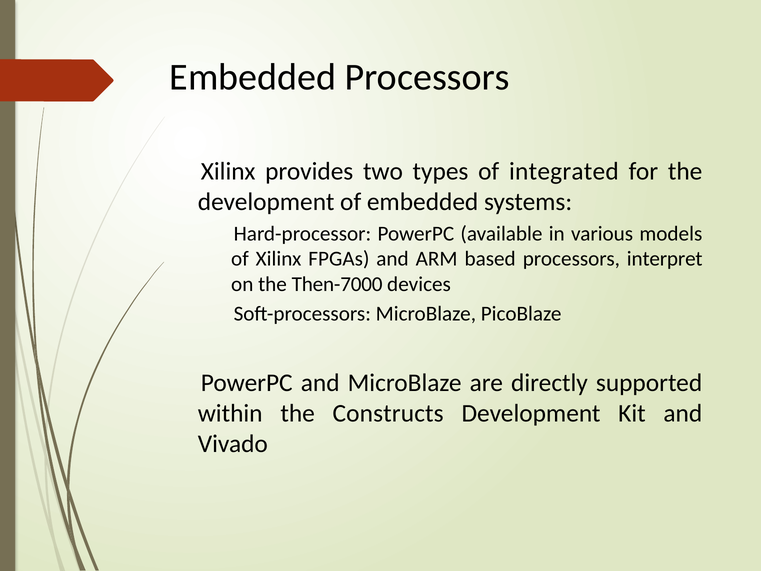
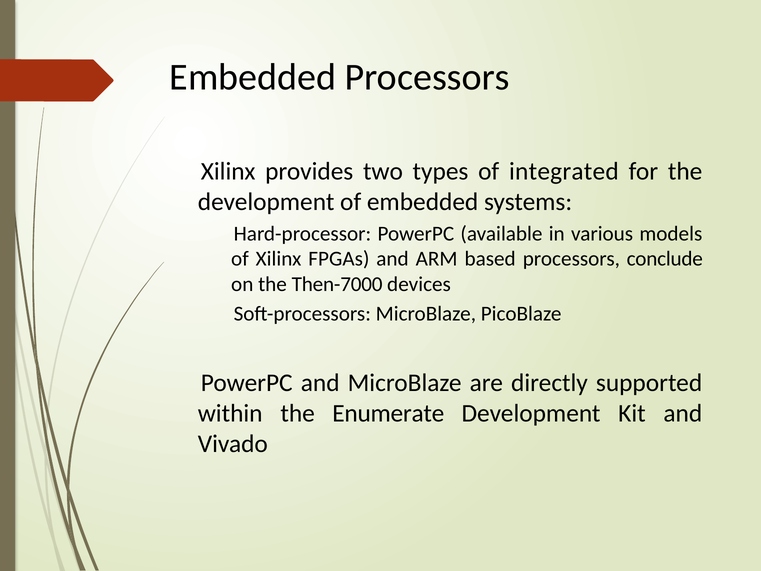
interpret: interpret -> conclude
Constructs: Constructs -> Enumerate
